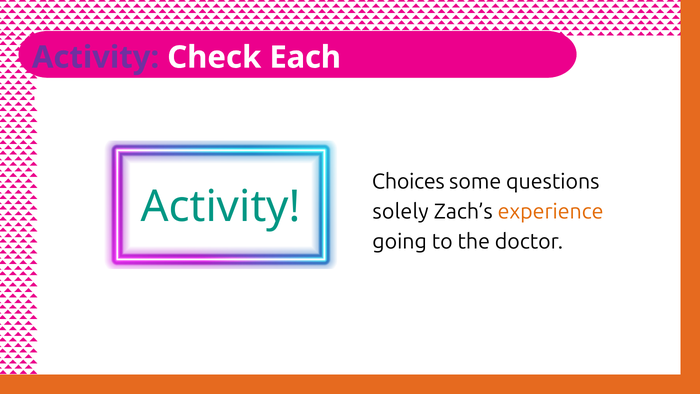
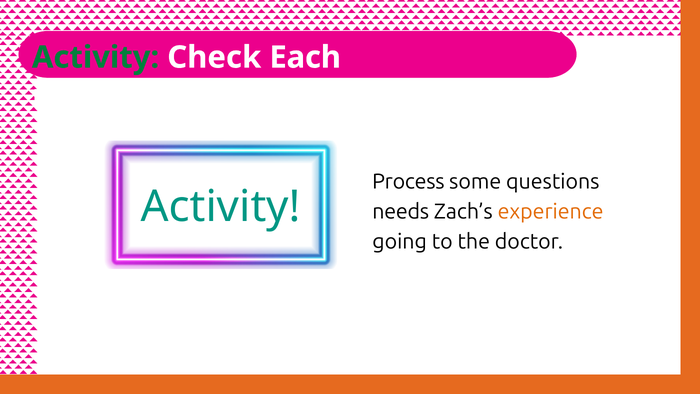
Activity at (96, 57) colour: purple -> green
Choices: Choices -> Process
solely: solely -> needs
